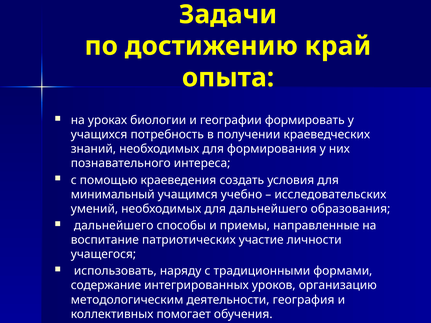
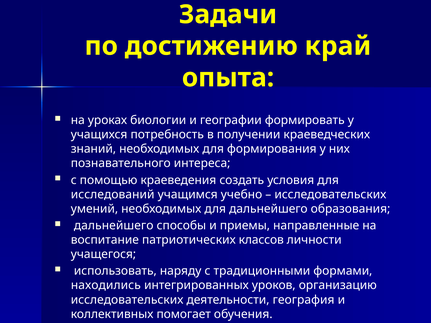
минимальный: минимальный -> исследований
участие: участие -> классов
содержание: содержание -> находились
методологическим at (127, 300): методологическим -> исследовательских
